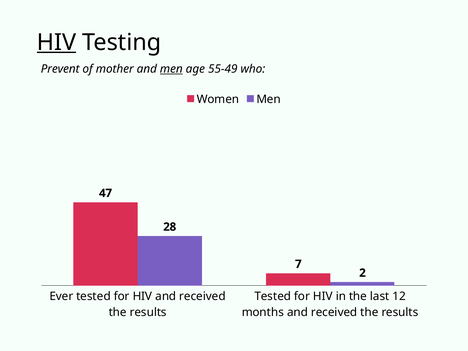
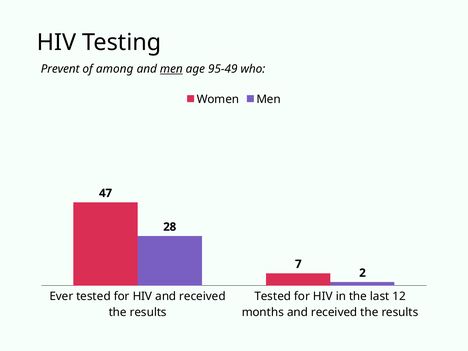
HIV at (56, 42) underline: present -> none
mother: mother -> among
55-49: 55-49 -> 95-49
